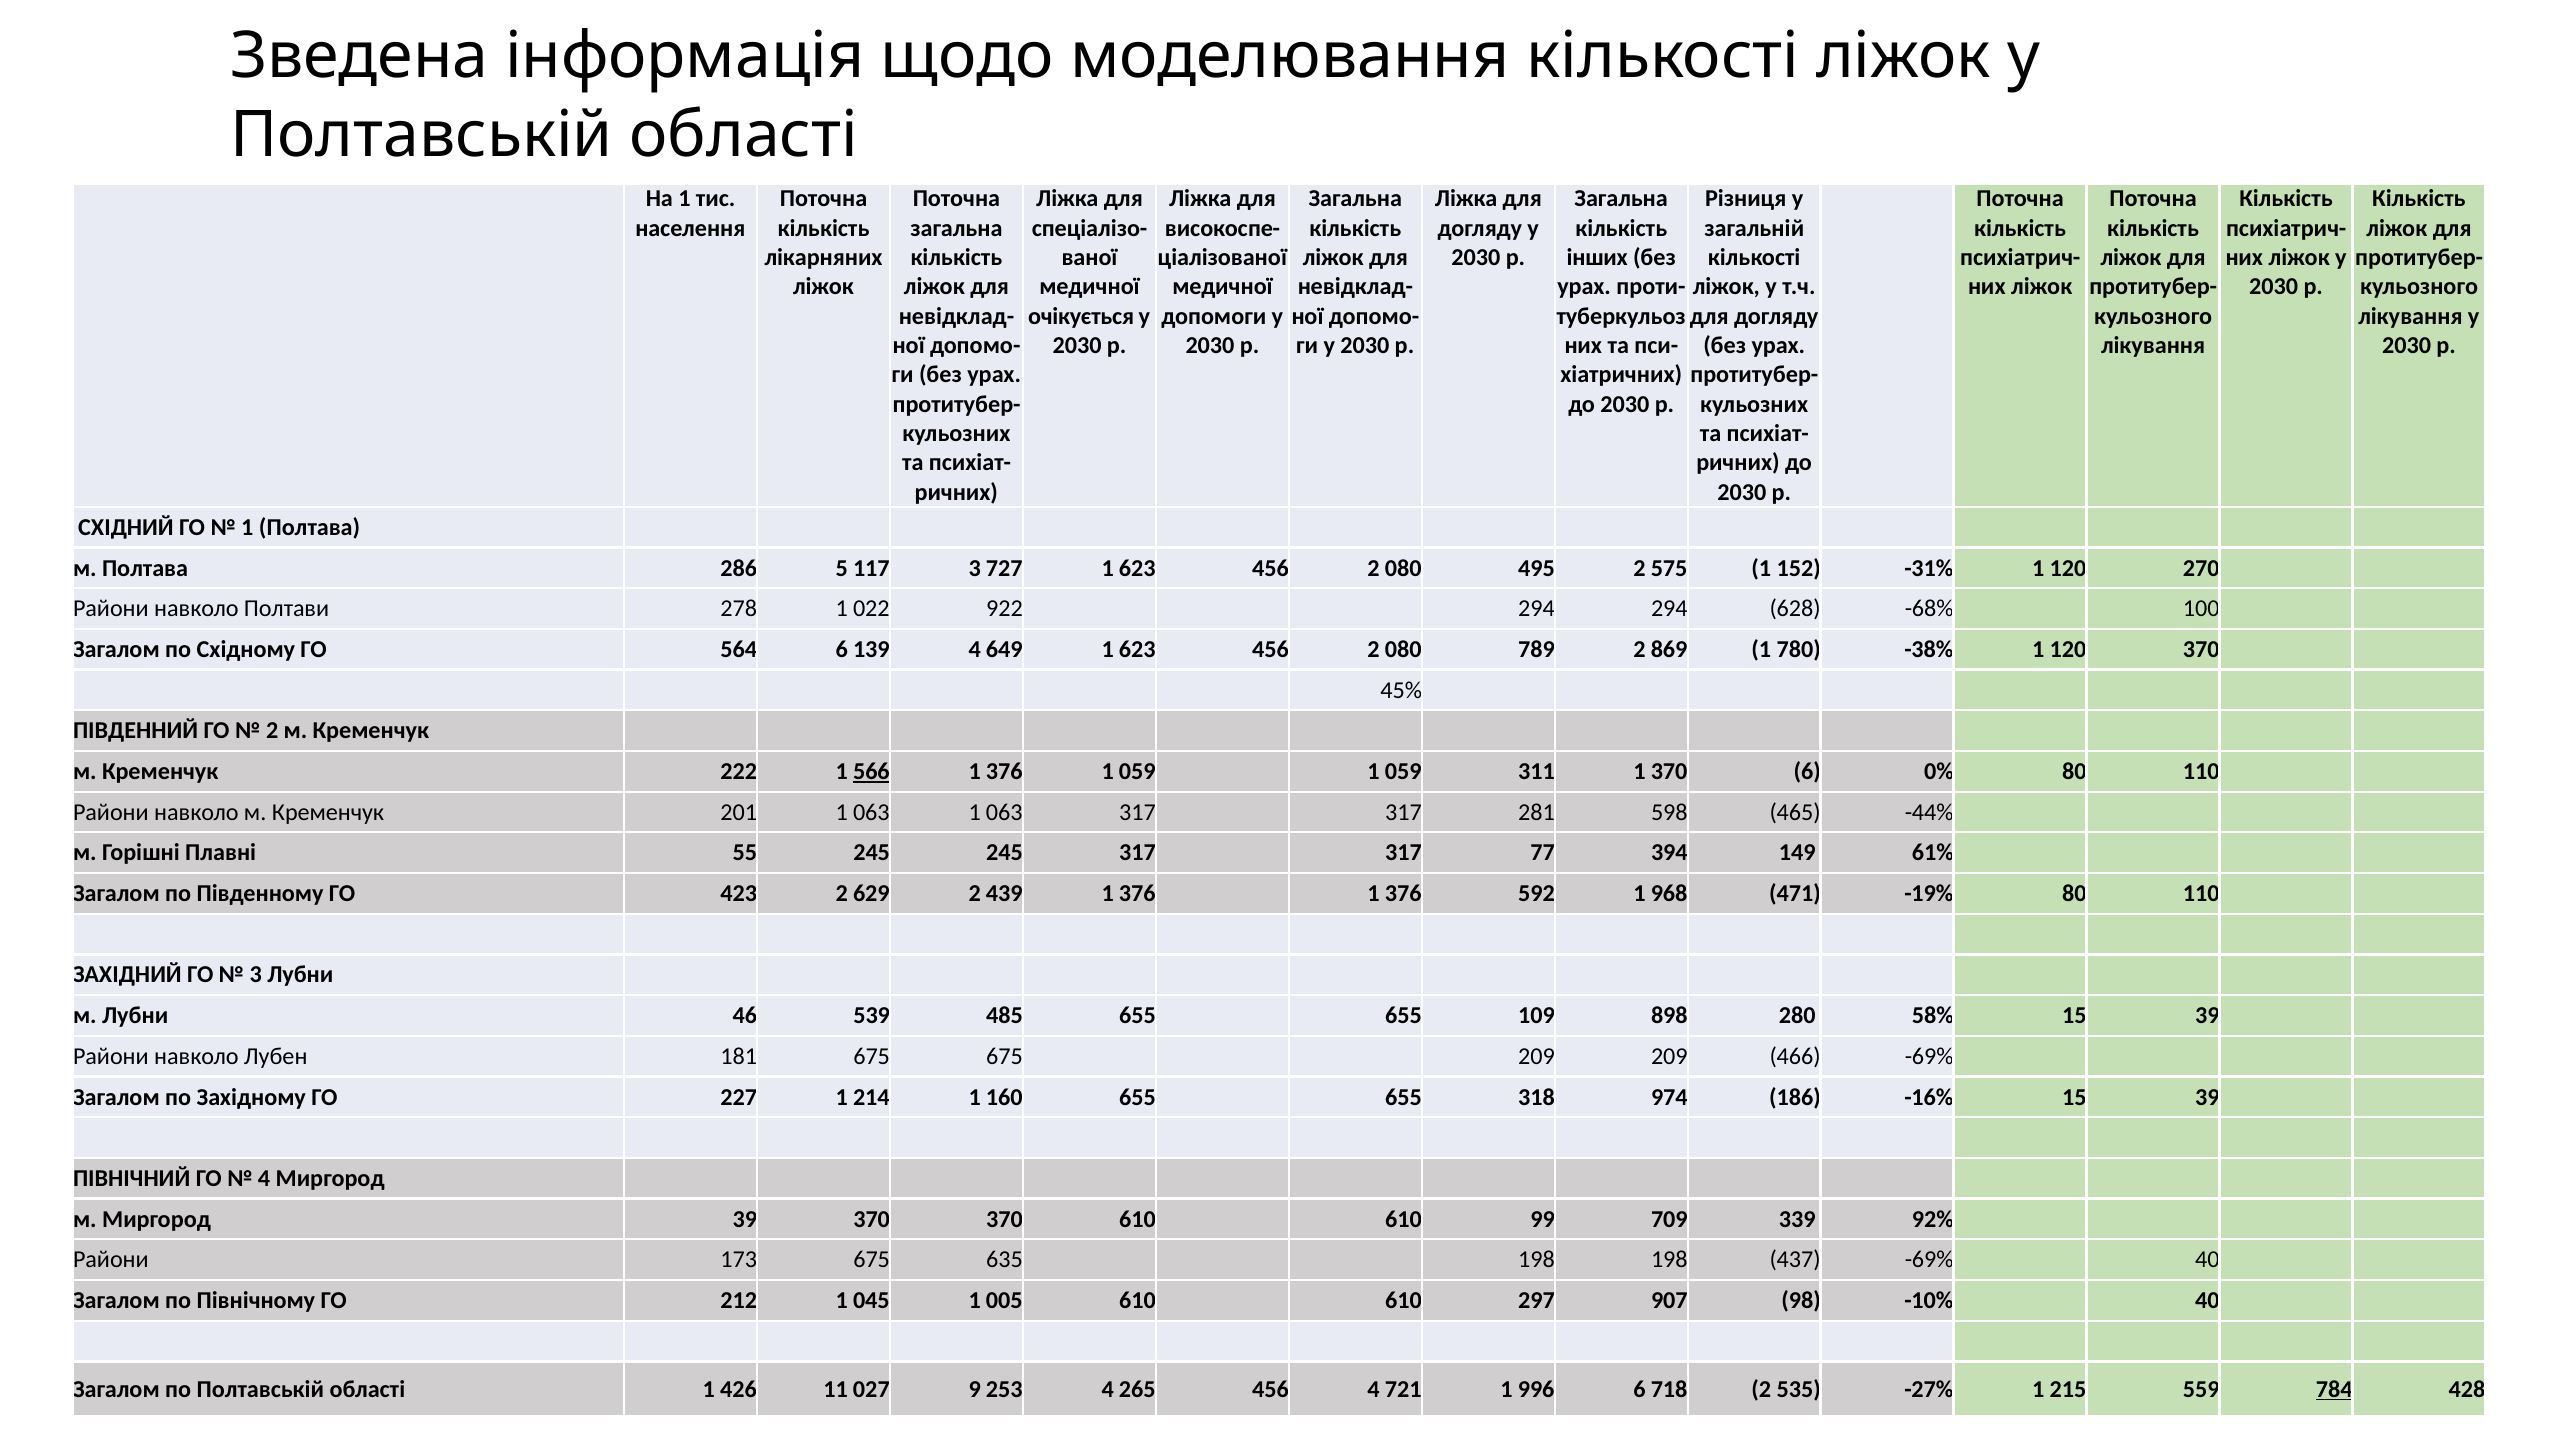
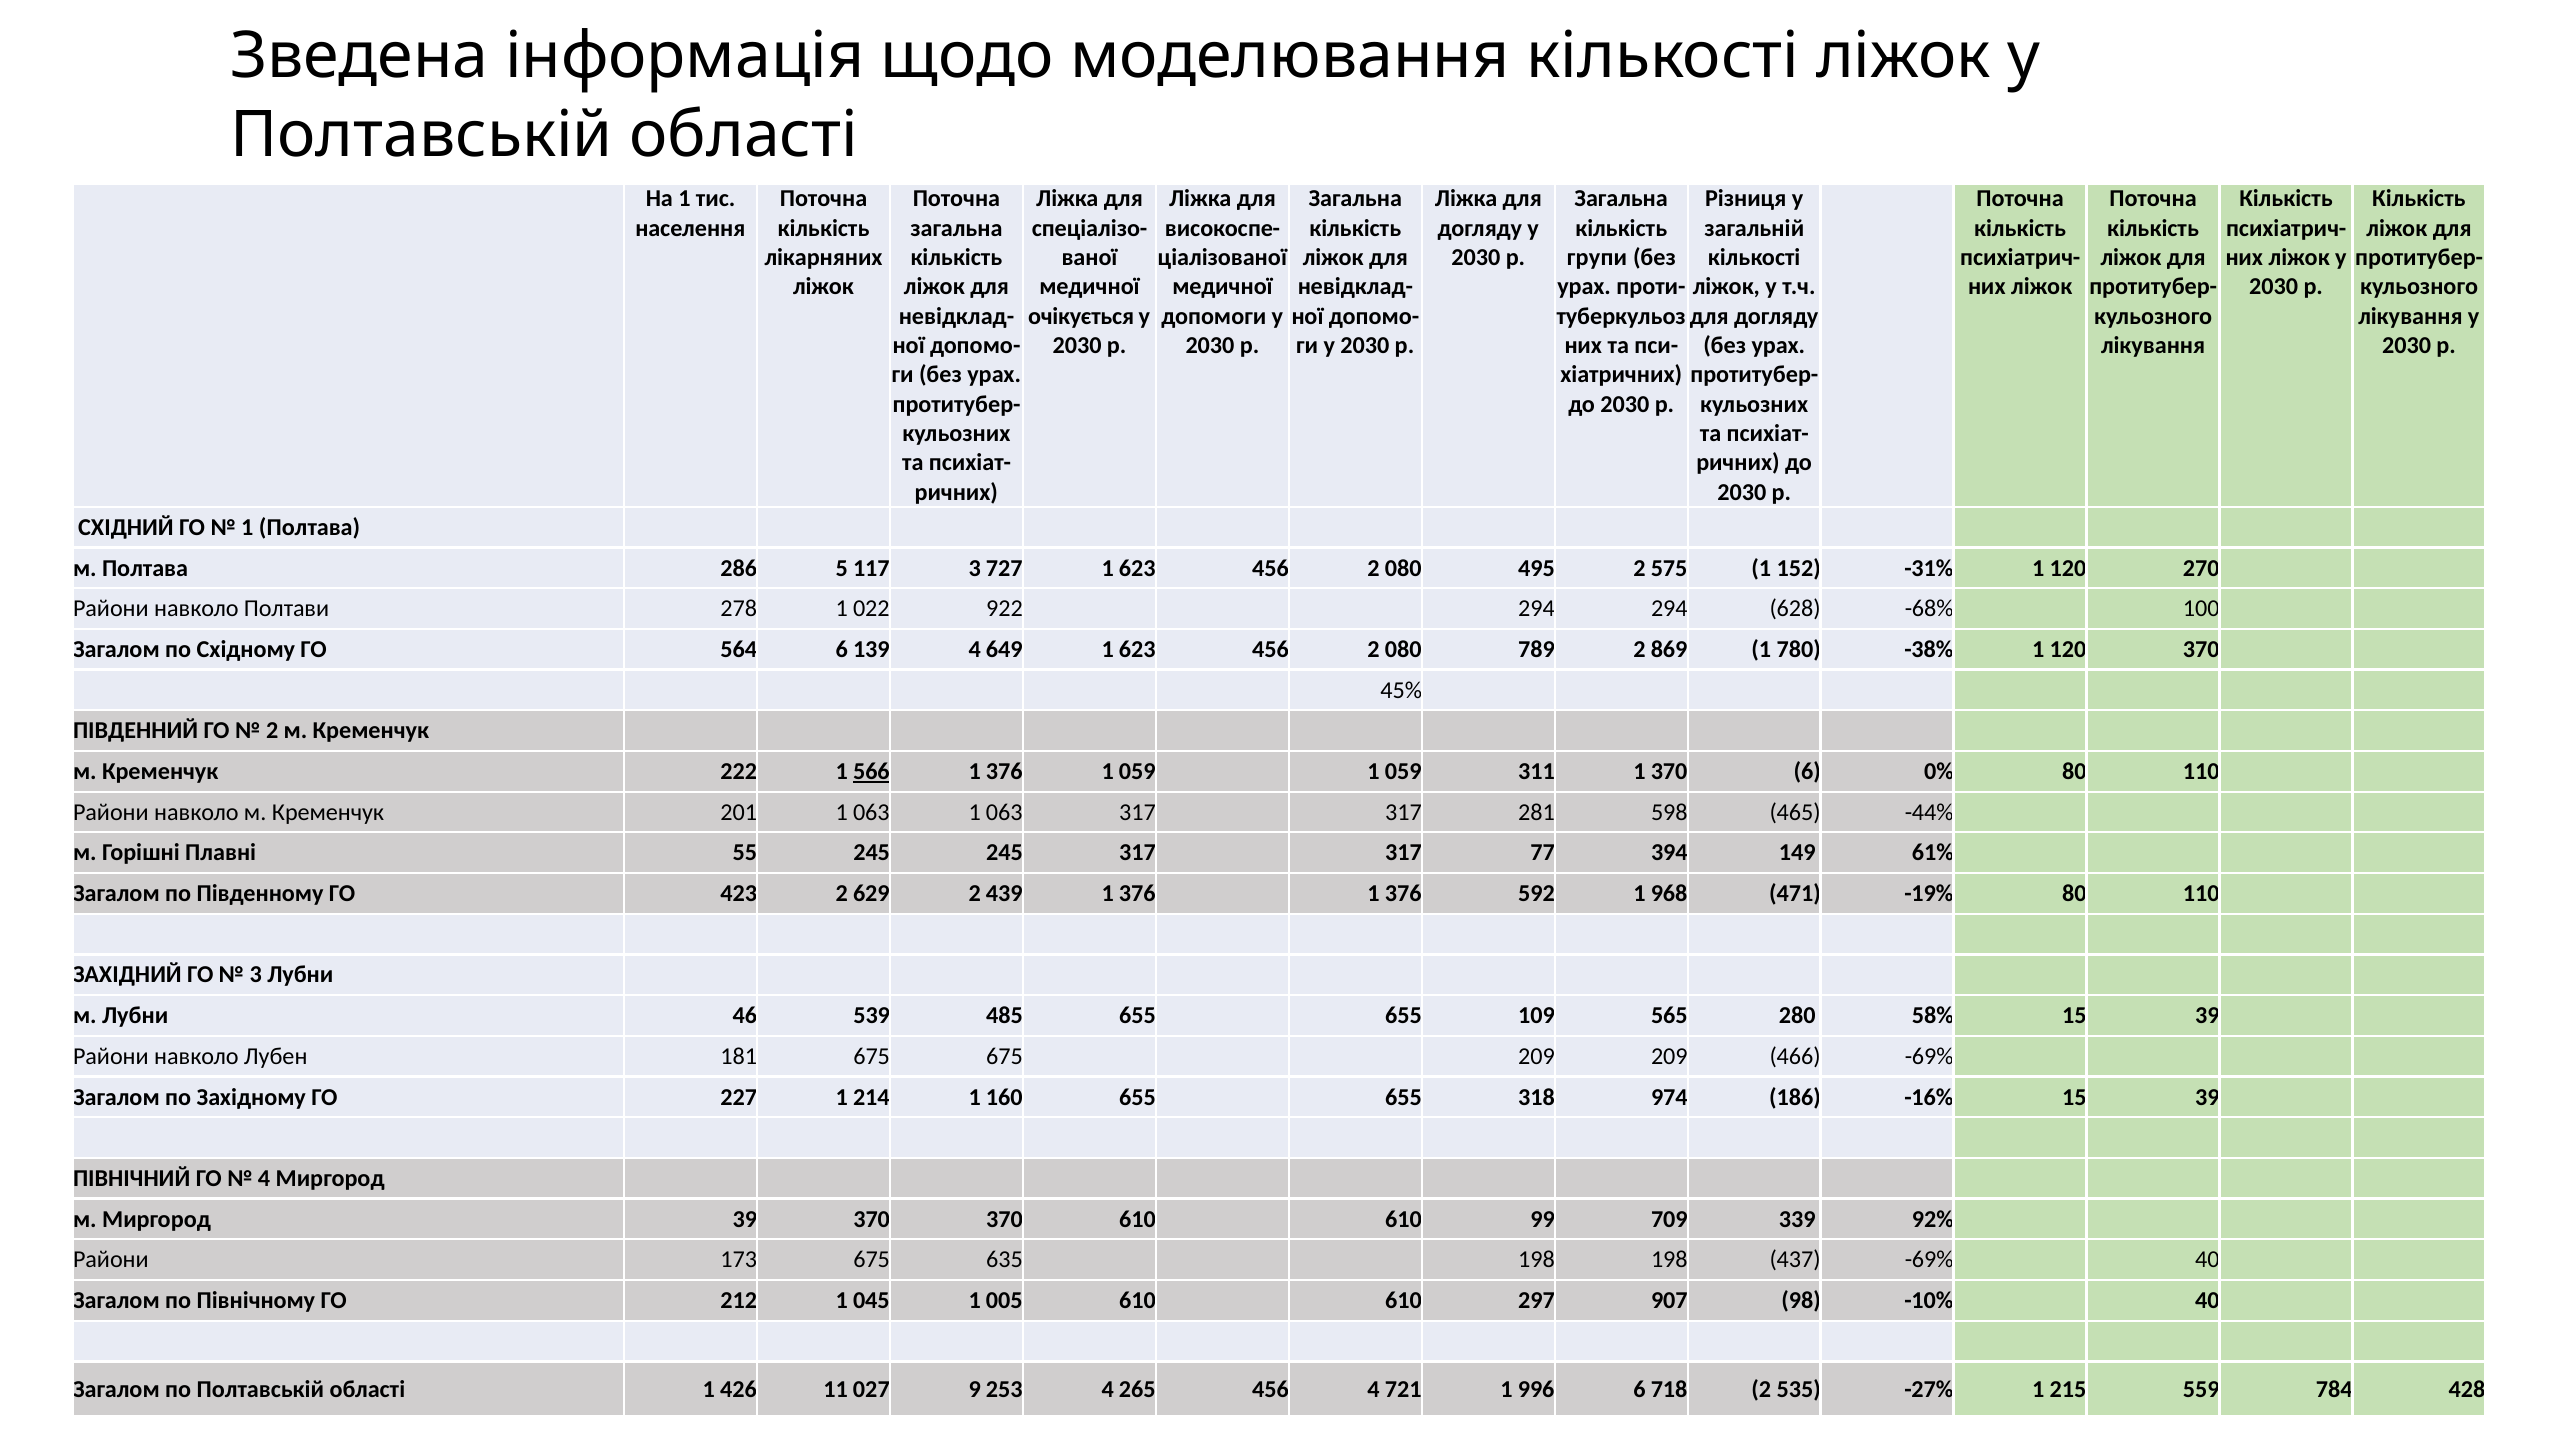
інших: інших -> групи
898: 898 -> 565
784 underline: present -> none
